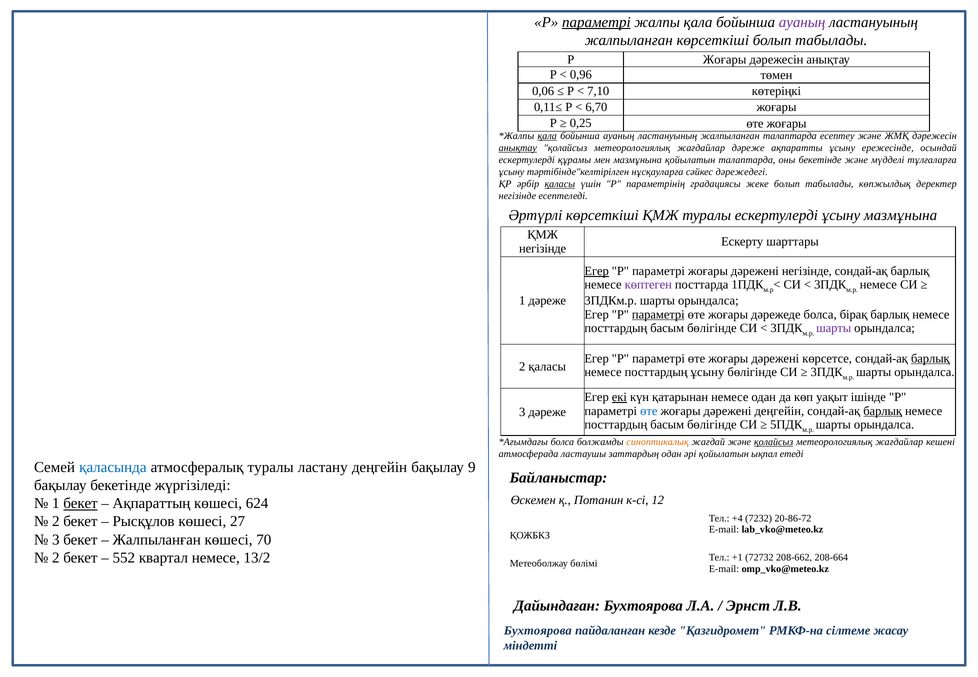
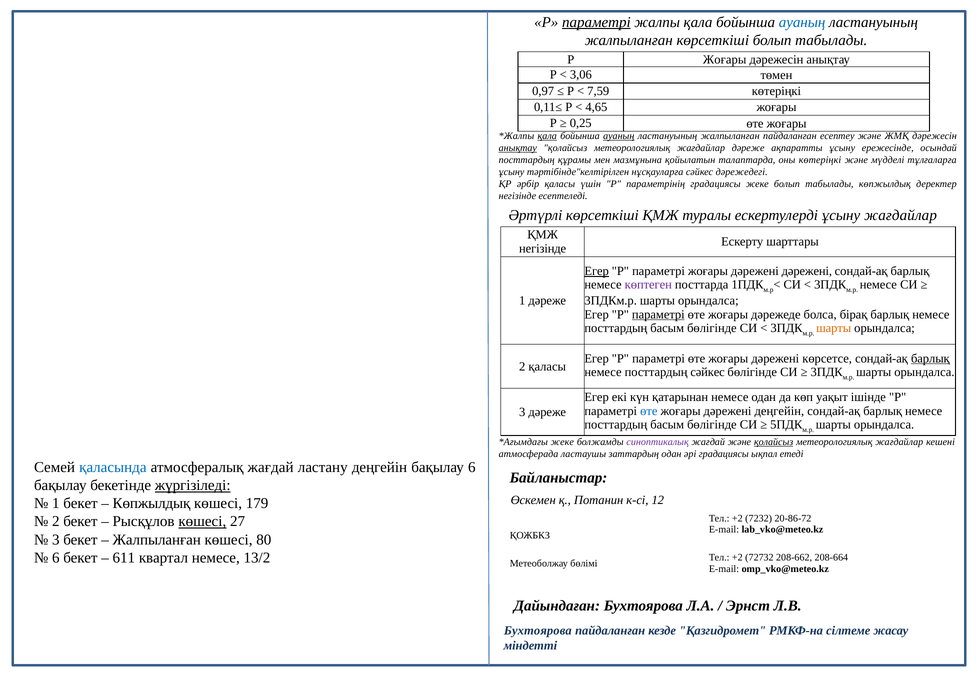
ауаның at (802, 22) colour: purple -> blue
0,96: 0,96 -> 3,06
0,06: 0,06 -> 0,97
7,10: 7,10 -> 7,59
6,70: 6,70 -> 4,65
ауаның at (619, 136) underline: none -> present
жалпыланған талаптарда: талаптарда -> пайдаланған
ескертулерді at (527, 160): ескертулерді -> посттардың
оны бекетінде: бекетінде -> көтеріңкі
қаласы at (560, 184) underline: present -> none
ұсыну мазмұнына: мазмұнына -> жағдайлар
дәрежені негізінде: негізінде -> дәрежені
шарты at (834, 328) colour: purple -> orange
посттардың ұсыну: ұсыну -> сәйкес
екі underline: present -> none
барлық at (883, 411) underline: present -> none
болса at (562, 442): болса -> жеке
синоптикалық colour: orange -> purple
әрі қойылатын: қойылатын -> градациясы
атмосфералық туралы: туралы -> жағдай
бақылау 9: 9 -> 6
жүргізіледі underline: none -> present
бекет at (81, 503) underline: present -> none
Ақпараттың at (151, 503): Ақпараттың -> Көпжылдық
624: 624 -> 179
+4 at (737, 519): +4 -> +2
көшесі at (202, 522) underline: none -> present
70: 70 -> 80
2 at (56, 558): 2 -> 6
552: 552 -> 611
+1 at (737, 558): +1 -> +2
